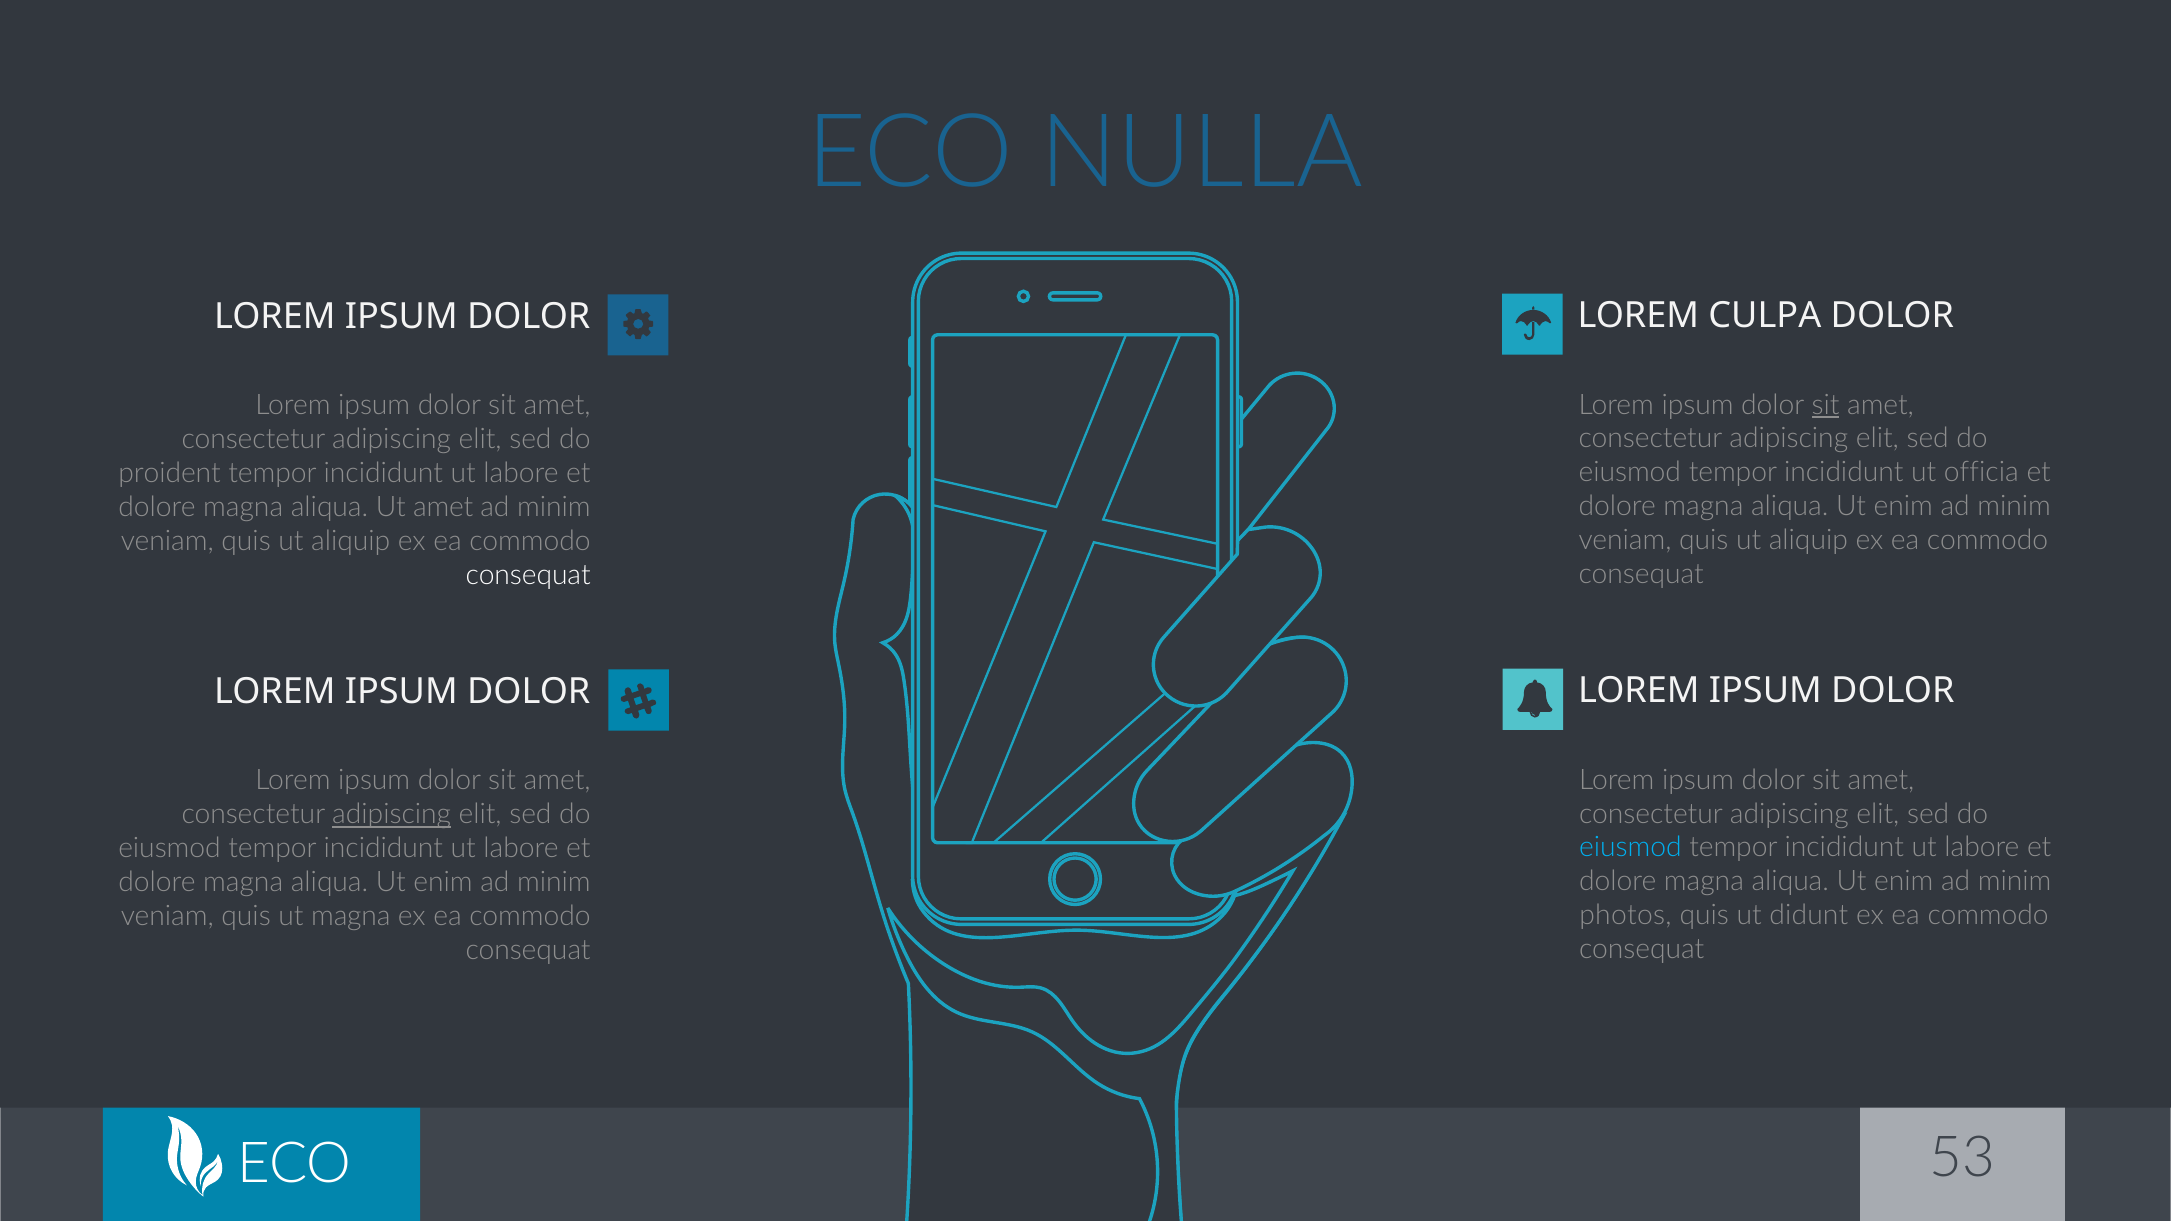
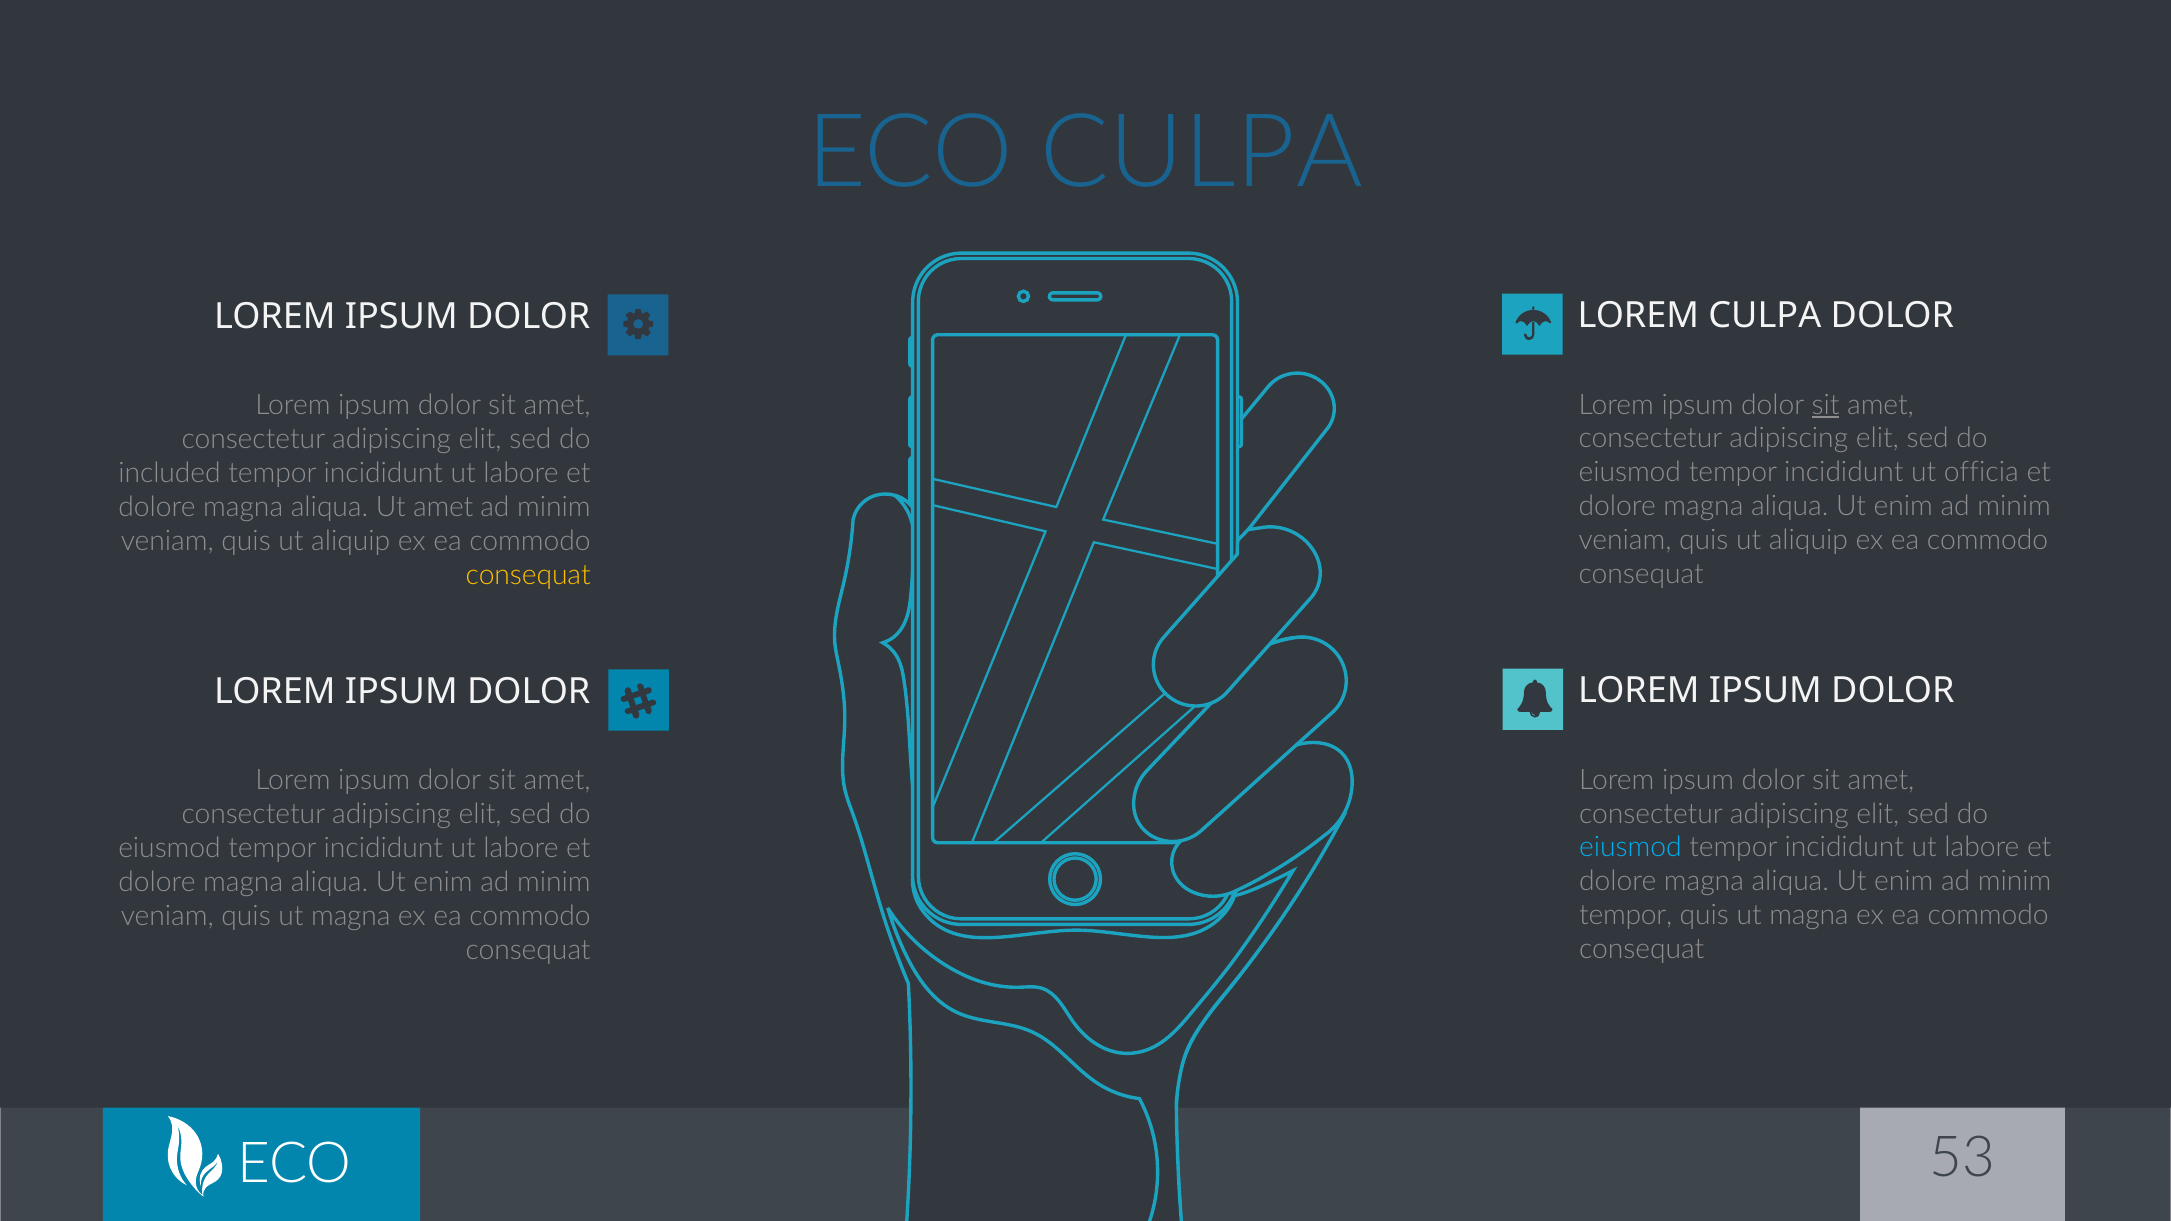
ECO NULLA: NULLA -> CULPA
proident: proident -> included
consequat at (528, 575) colour: white -> yellow
adipiscing at (392, 815) underline: present -> none
photos at (1625, 916): photos -> tempor
didunt at (1809, 916): didunt -> magna
